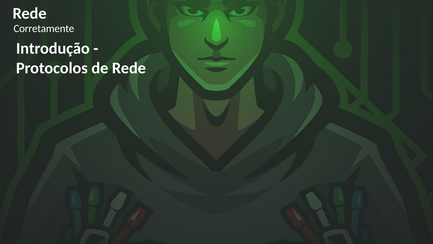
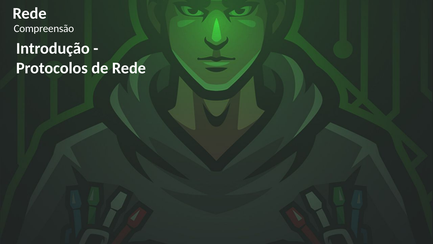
Corretamente: Corretamente -> Compreensão
